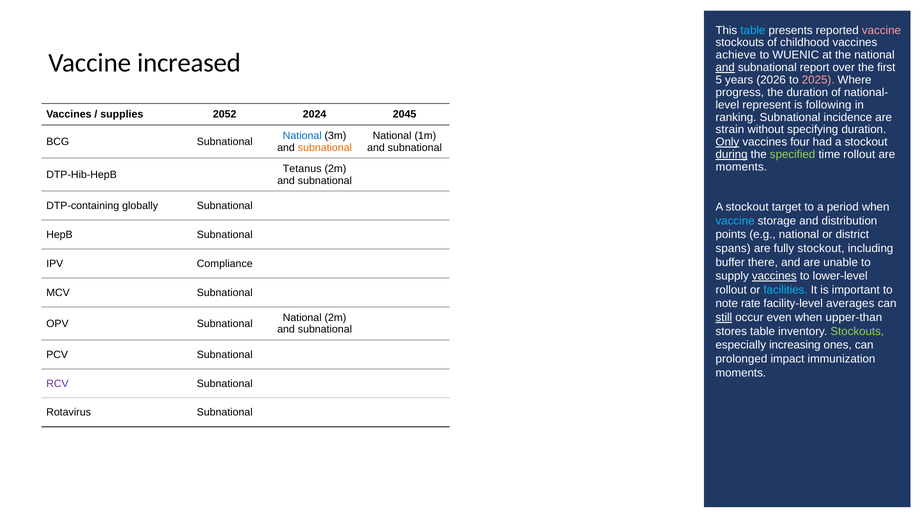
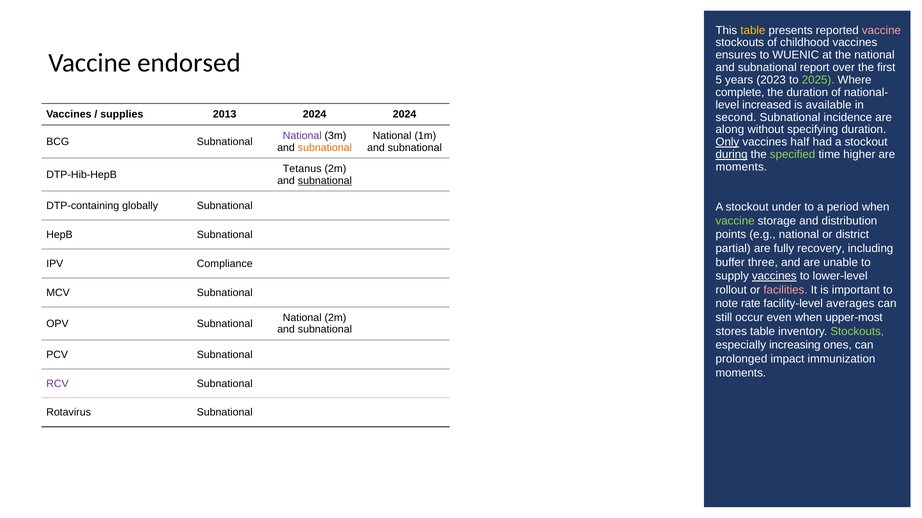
table at (753, 30) colour: light blue -> yellow
achieve: achieve -> ensures
increased: increased -> endorsed
and at (725, 68) underline: present -> none
2026: 2026 -> 2023
2025 colour: pink -> light green
progress: progress -> complete
represent: represent -> increased
following: following -> available
2052: 2052 -> 2013
2024 2045: 2045 -> 2024
ranking: ranking -> second
strain: strain -> along
National at (302, 136) colour: blue -> purple
four: four -> half
time rollout: rollout -> higher
subnational at (325, 181) underline: none -> present
target: target -> under
vaccine at (735, 221) colour: light blue -> light green
spans: spans -> partial
fully stockout: stockout -> recovery
there: there -> three
facilities colour: light blue -> pink
still underline: present -> none
upper-than: upper-than -> upper-most
